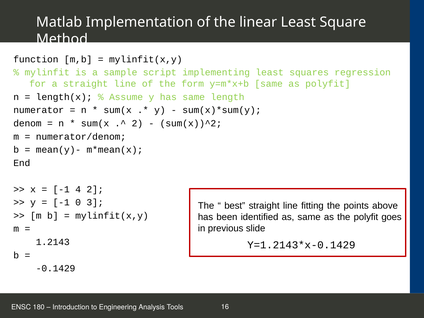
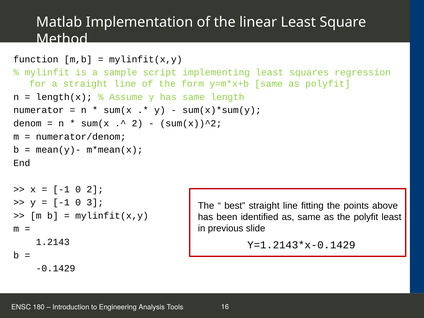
4 at (78, 189): 4 -> 0
polyfit goes: goes -> least
